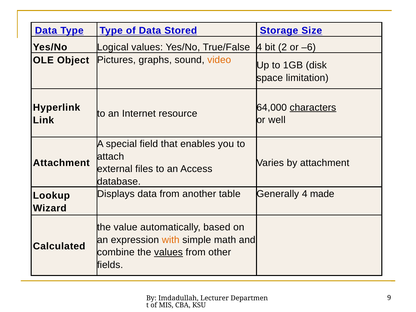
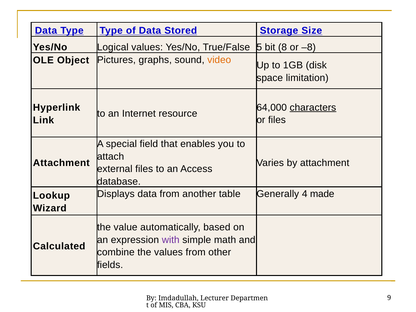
True/False 4: 4 -> 5
2: 2 -> 8
–6: –6 -> –8
or well: well -> files
with colour: orange -> purple
values at (168, 252) underline: present -> none
